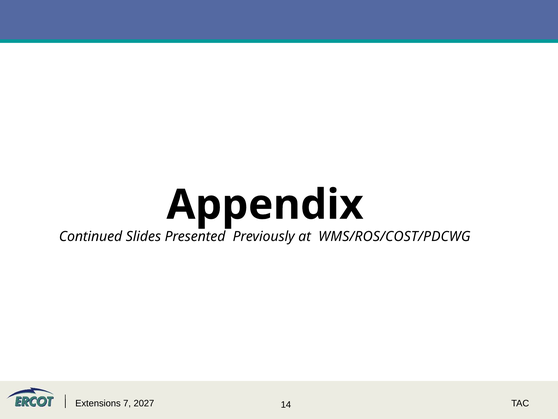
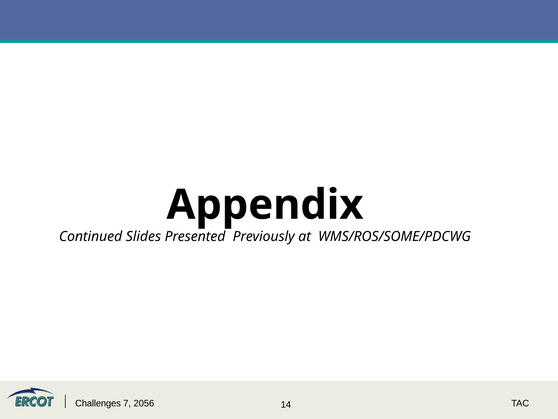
WMS/ROS/COST/PDCWG: WMS/ROS/COST/PDCWG -> WMS/ROS/SOME/PDCWG
Extensions: Extensions -> Challenges
2027: 2027 -> 2056
